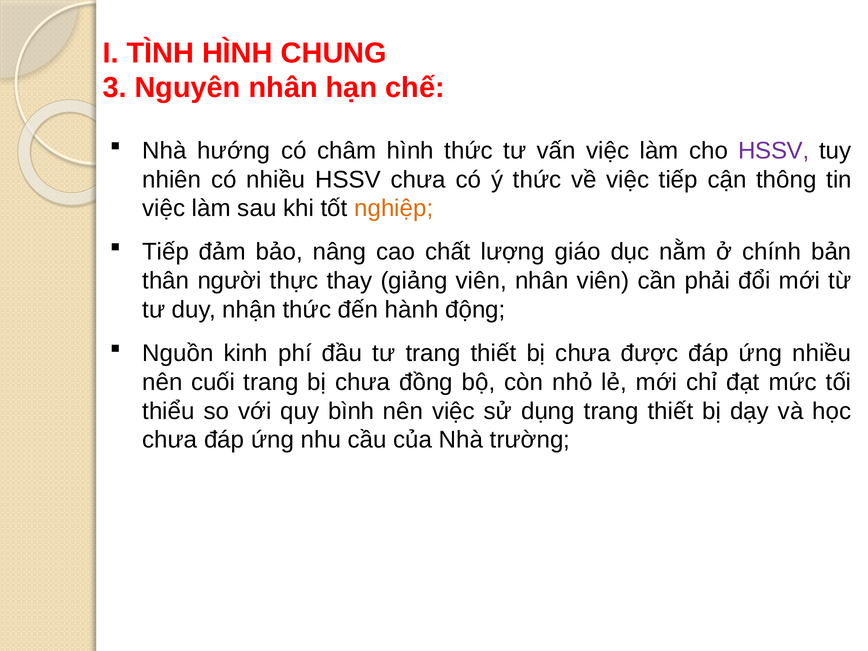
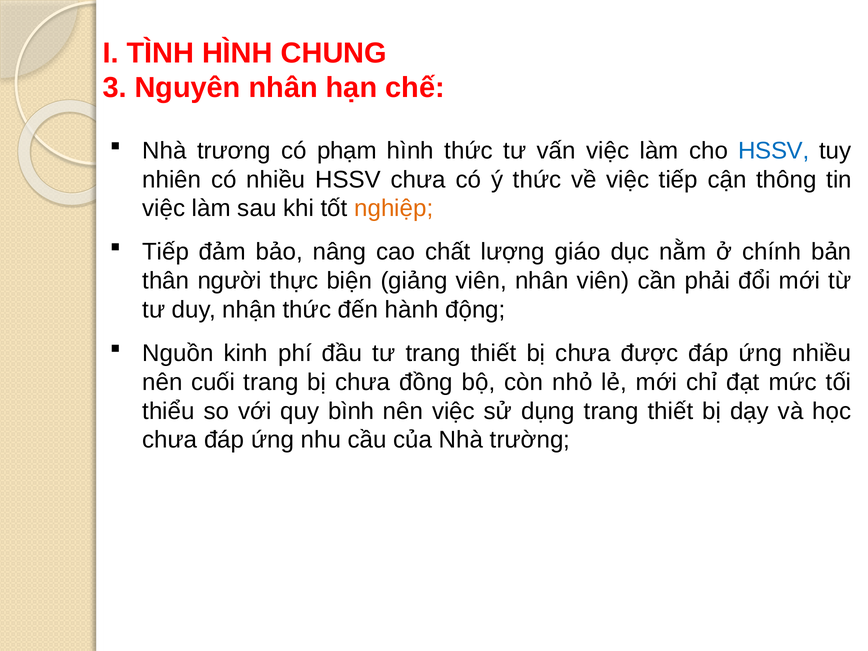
hướng: hướng -> trương
châm: châm -> phạm
HSSV at (774, 151) colour: purple -> blue
thay: thay -> biện
